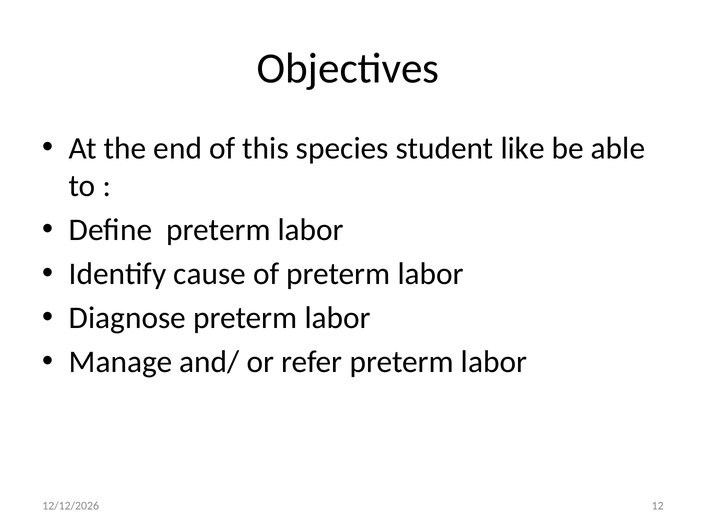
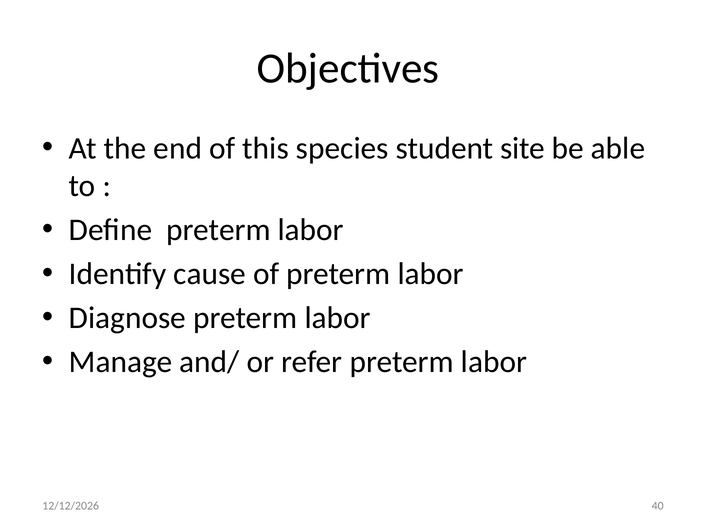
like: like -> site
12: 12 -> 40
